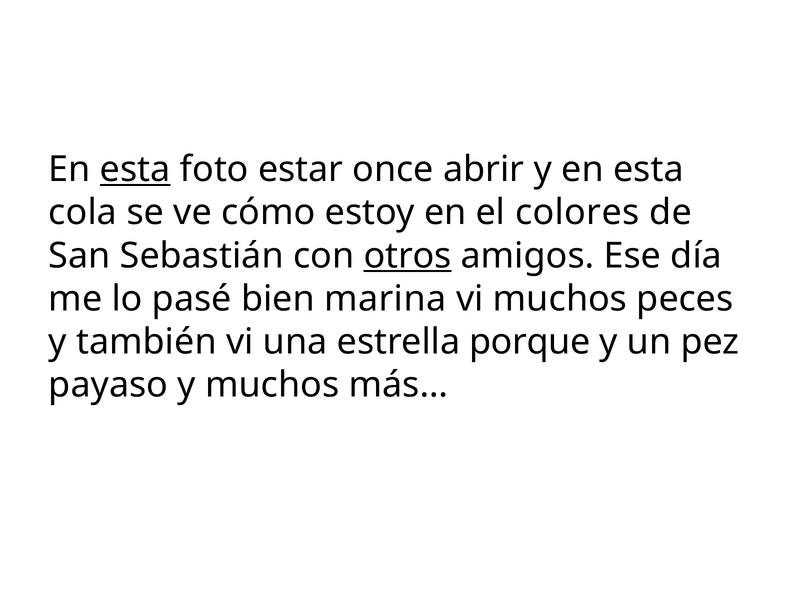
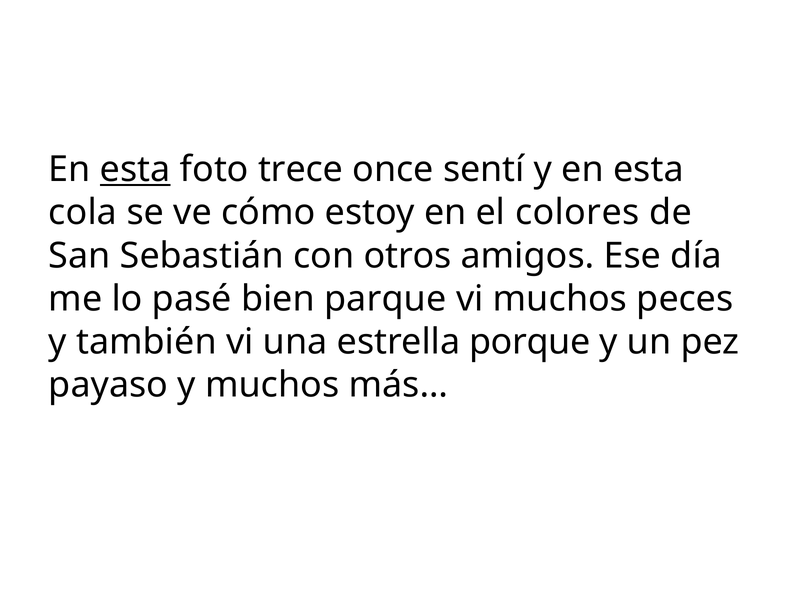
estar: estar -> trece
abrir: abrir -> sentí
otros underline: present -> none
marina: marina -> parque
